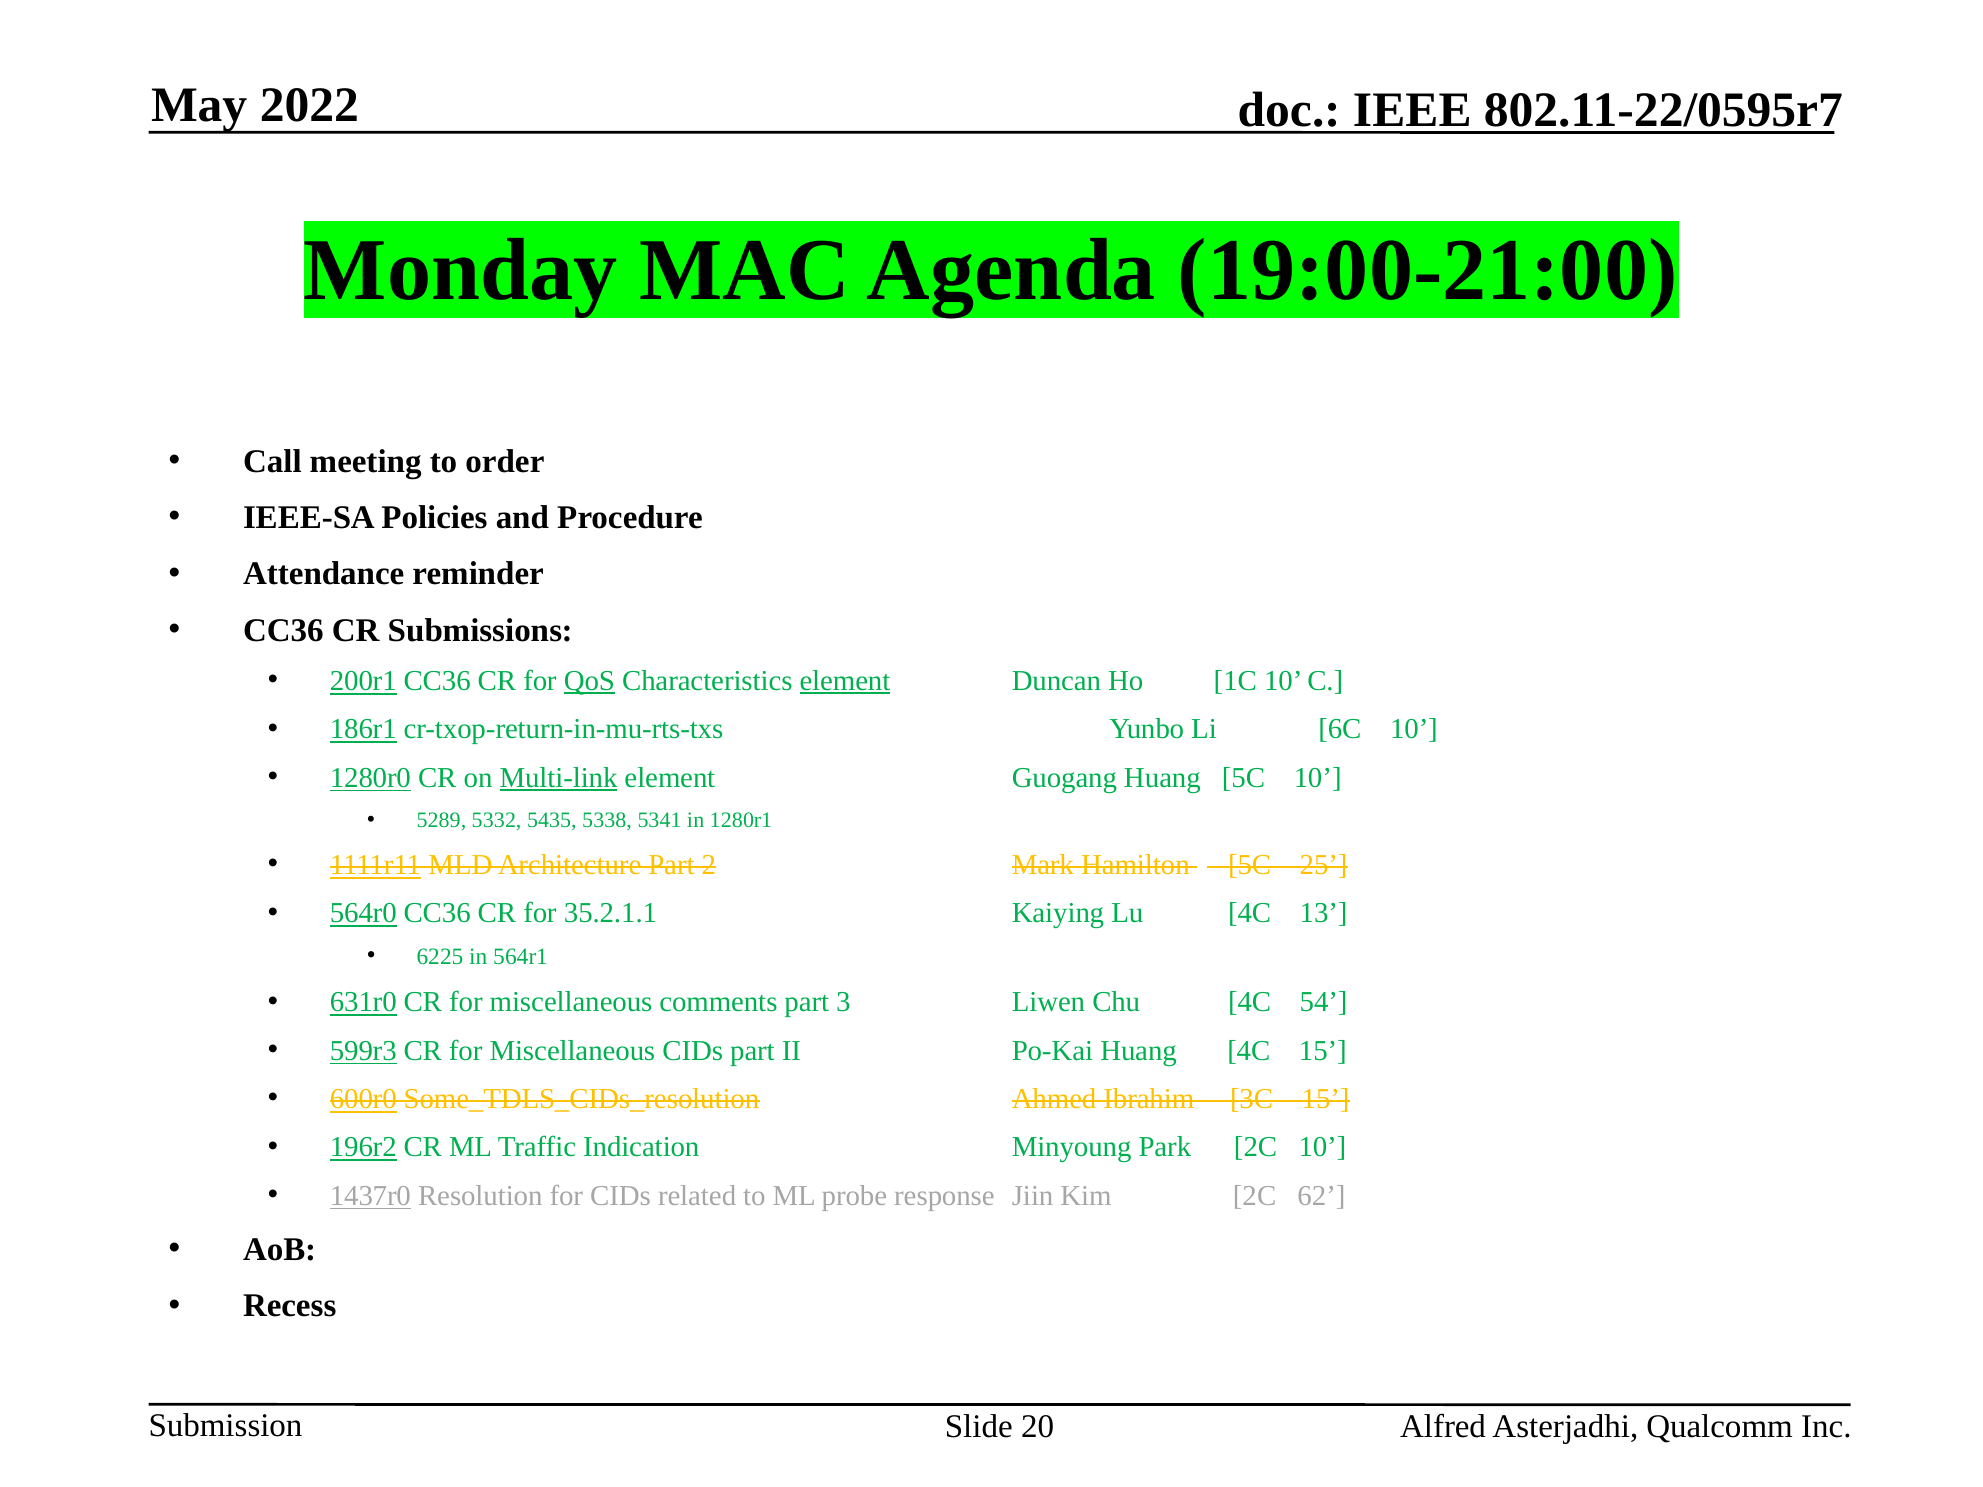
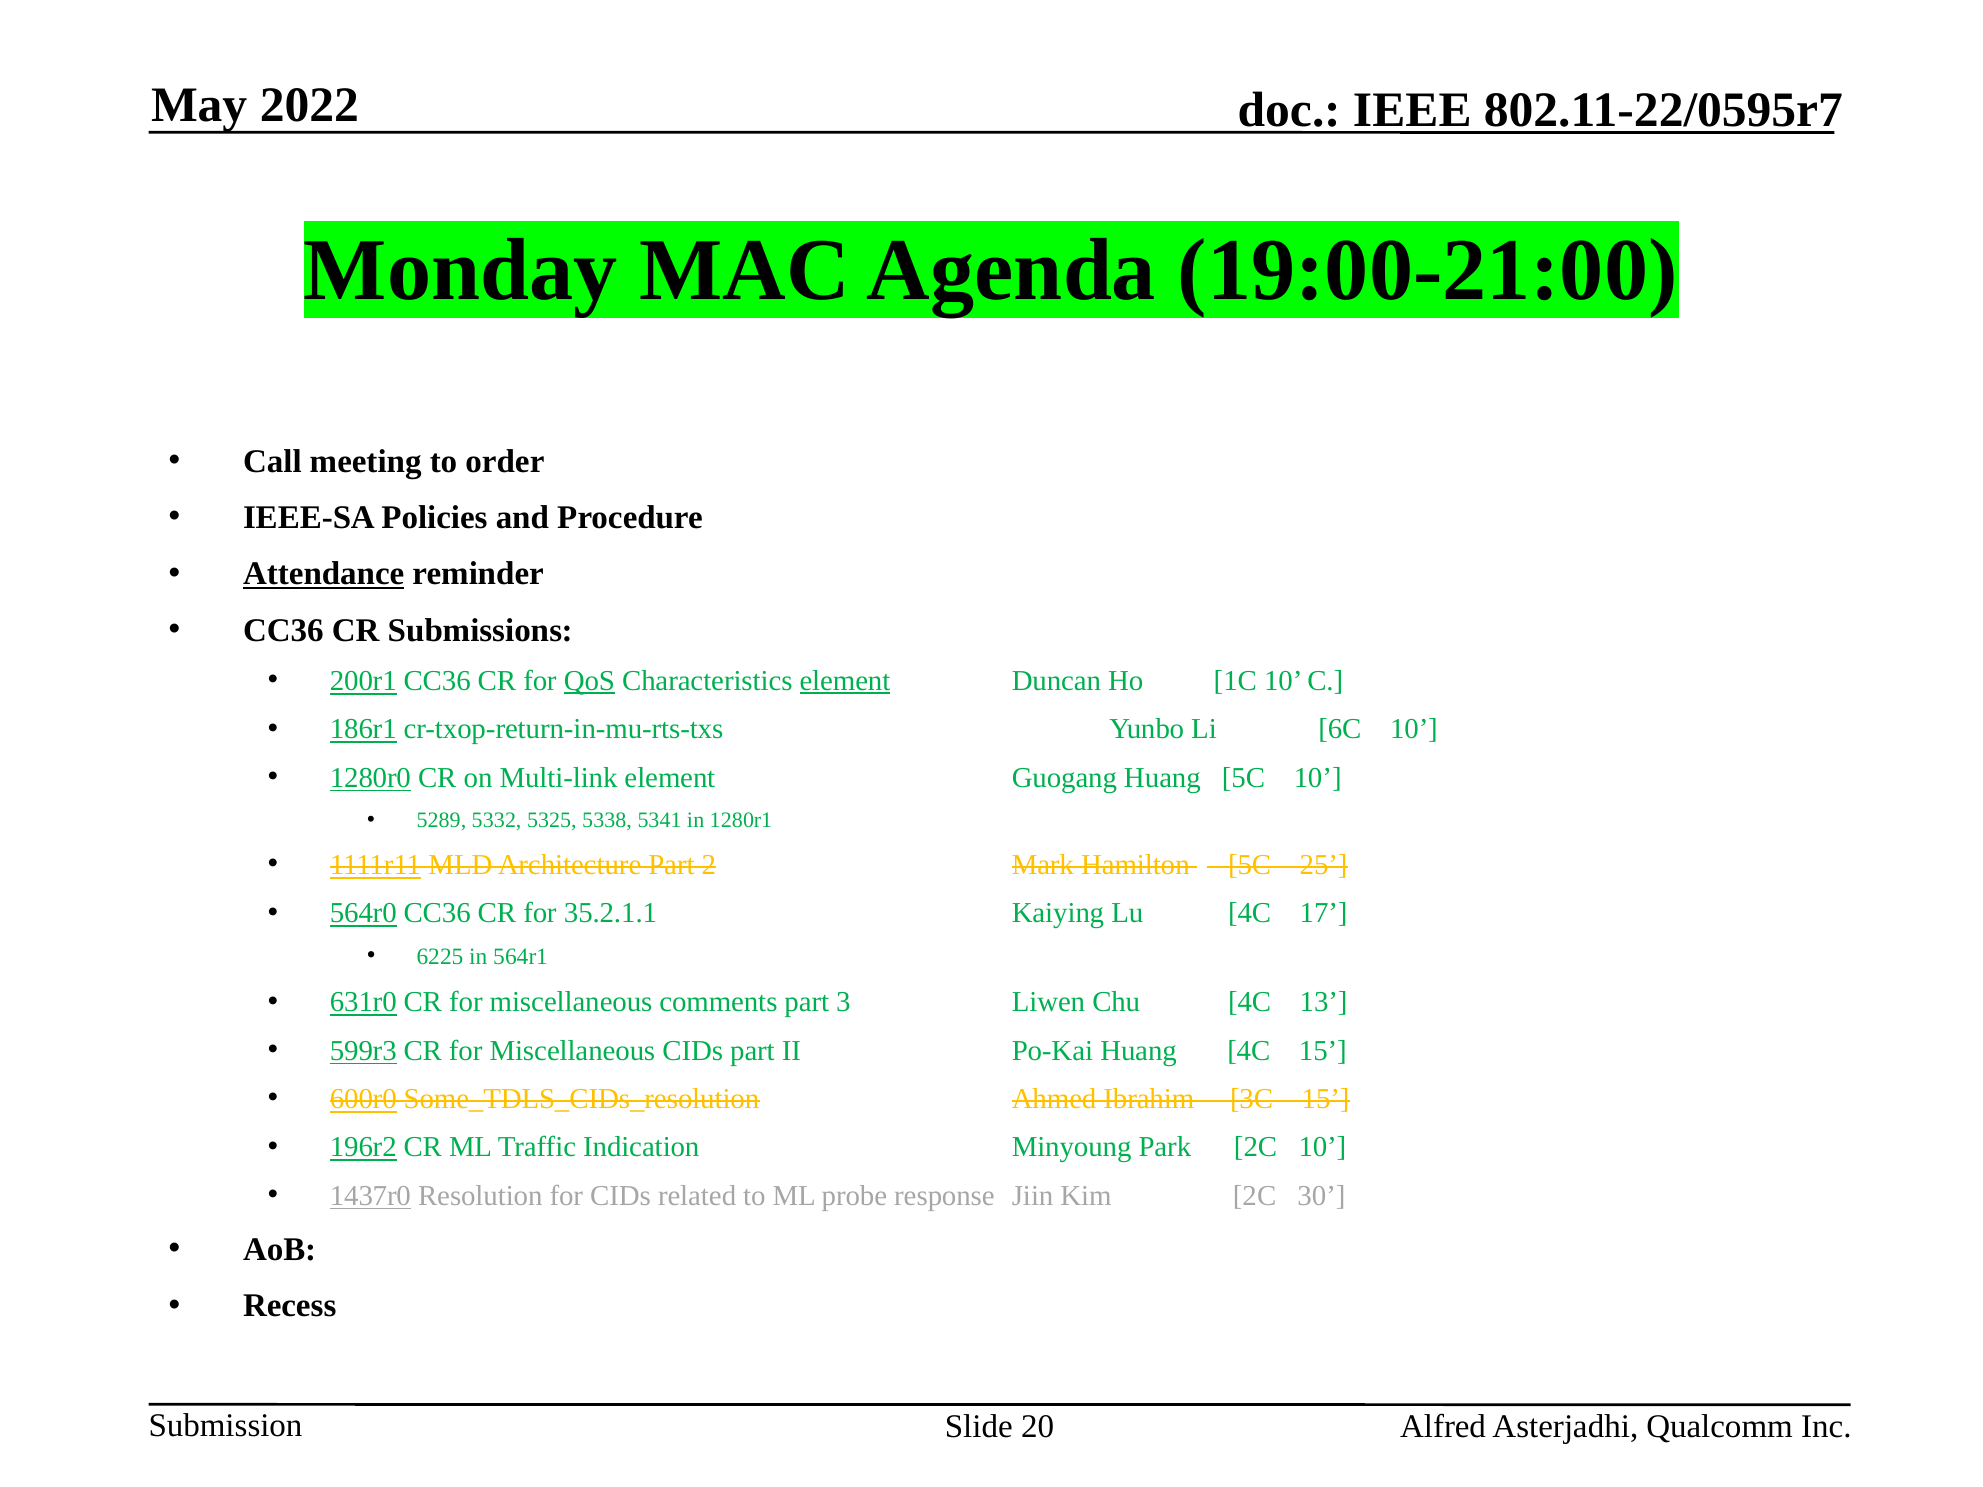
Attendance underline: none -> present
Multi-link underline: present -> none
5435: 5435 -> 5325
13: 13 -> 17
54: 54 -> 13
62: 62 -> 30
